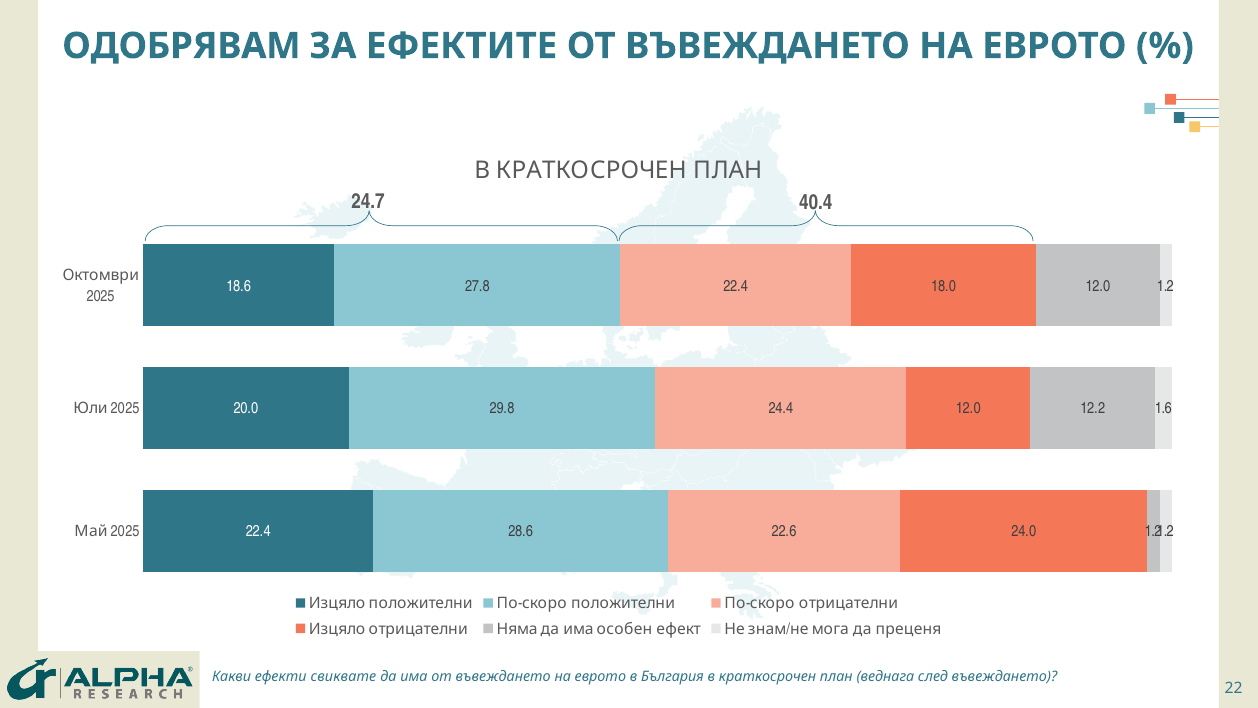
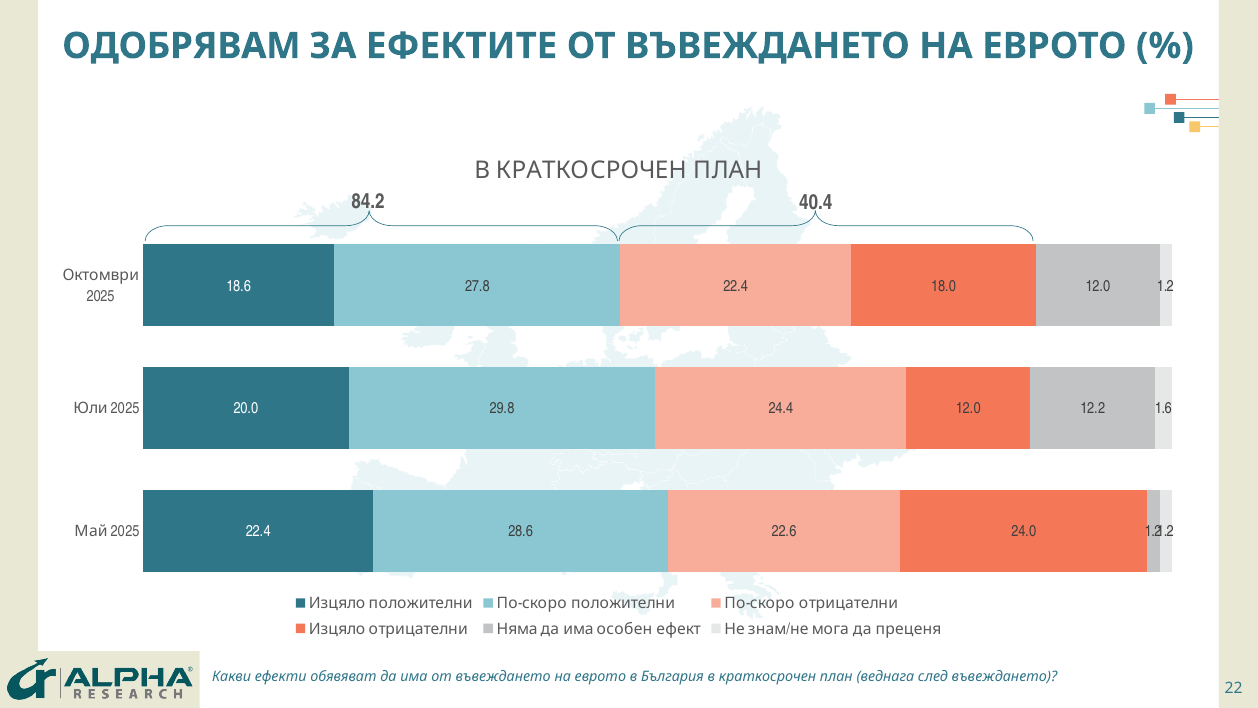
24.7: 24.7 -> 84.2
свиквате: свиквате -> обявяват
